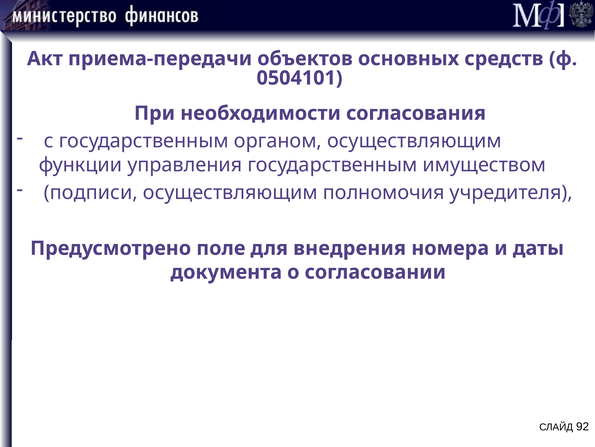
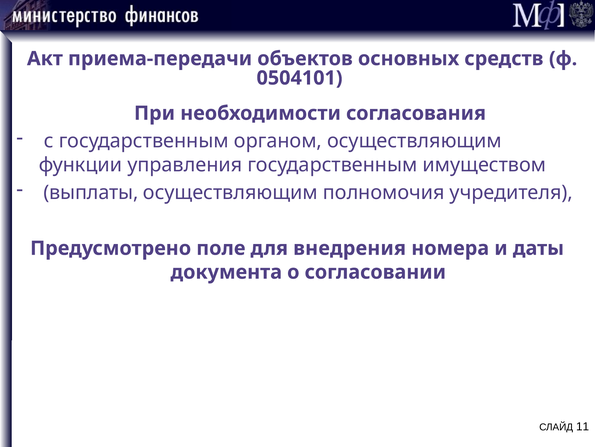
подписи: подписи -> выплаты
92: 92 -> 11
